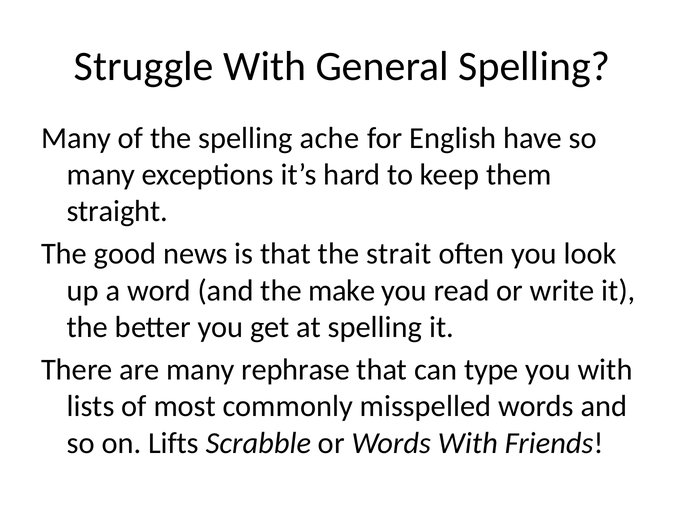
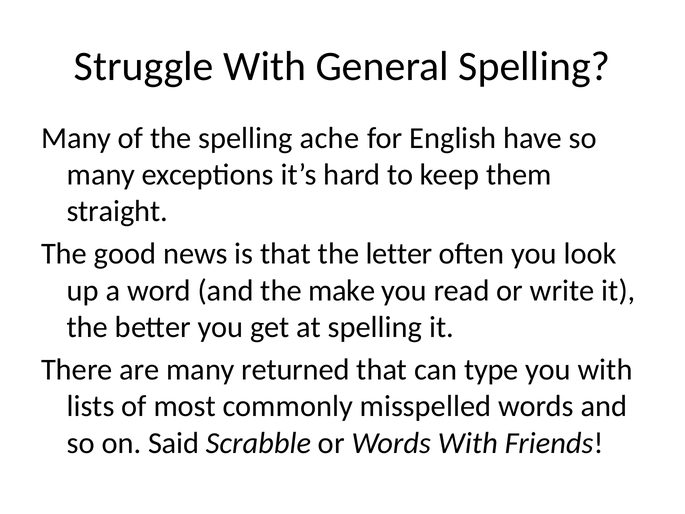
strait: strait -> letter
rephrase: rephrase -> returned
Lifts: Lifts -> Said
